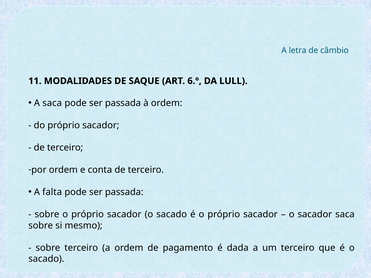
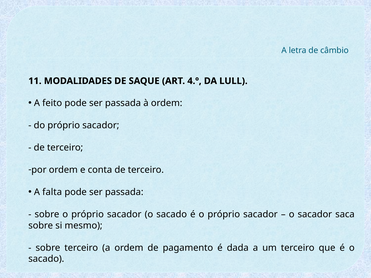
6.º: 6.º -> 4.º
A saca: saca -> feito
